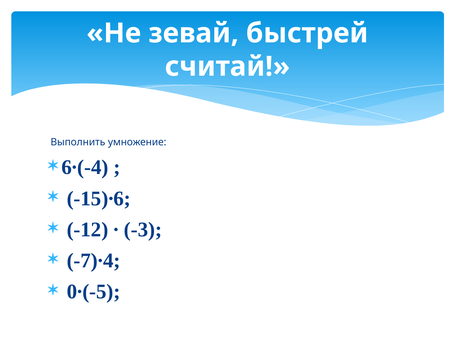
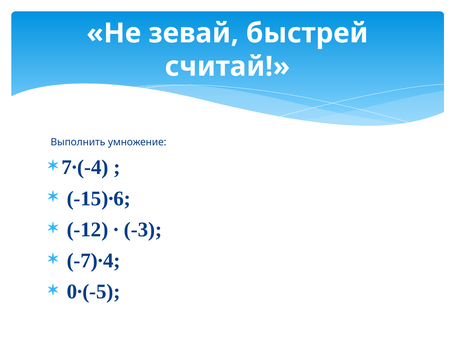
6∙(-4: 6∙(-4 -> 7∙(-4
